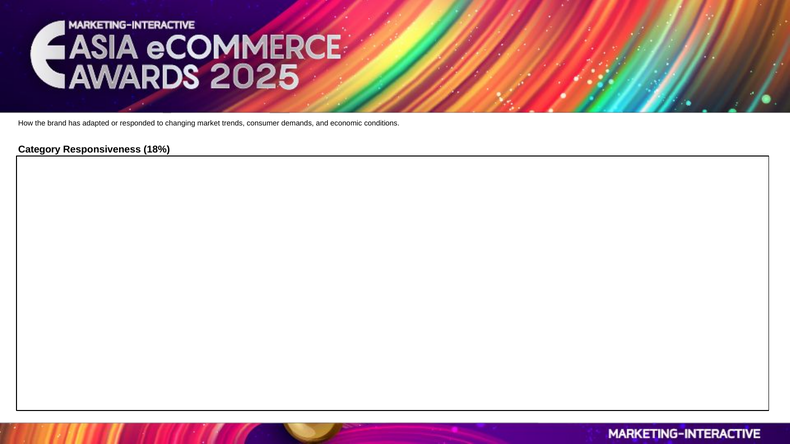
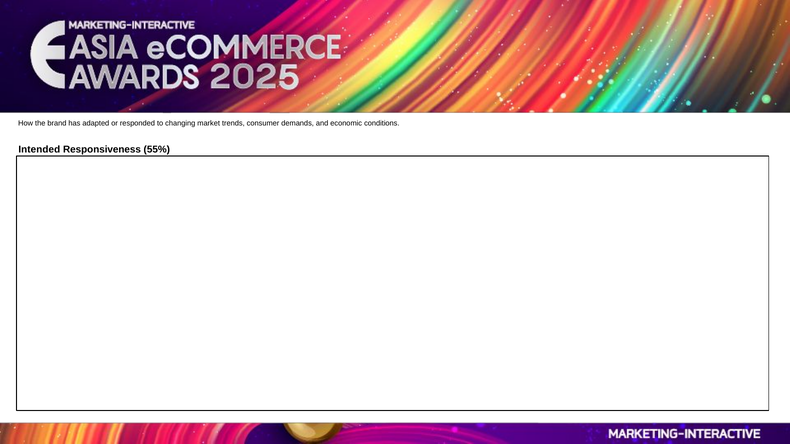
Category: Category -> Intended
18%: 18% -> 55%
